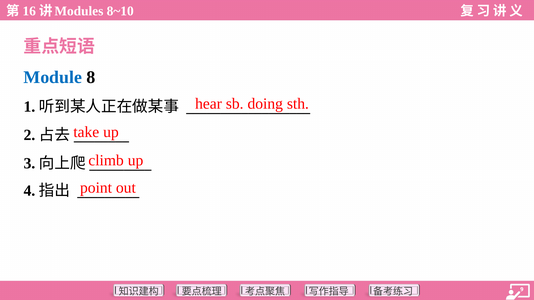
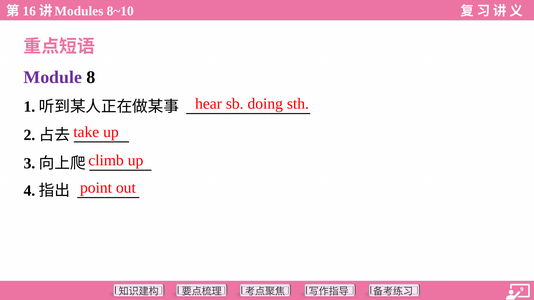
Module colour: blue -> purple
